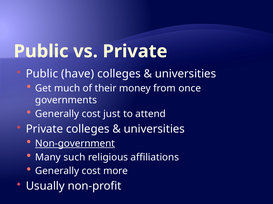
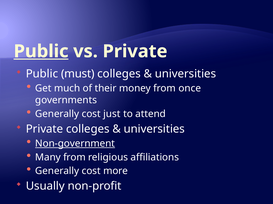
Public at (41, 51) underline: none -> present
have: have -> must
Many such: such -> from
